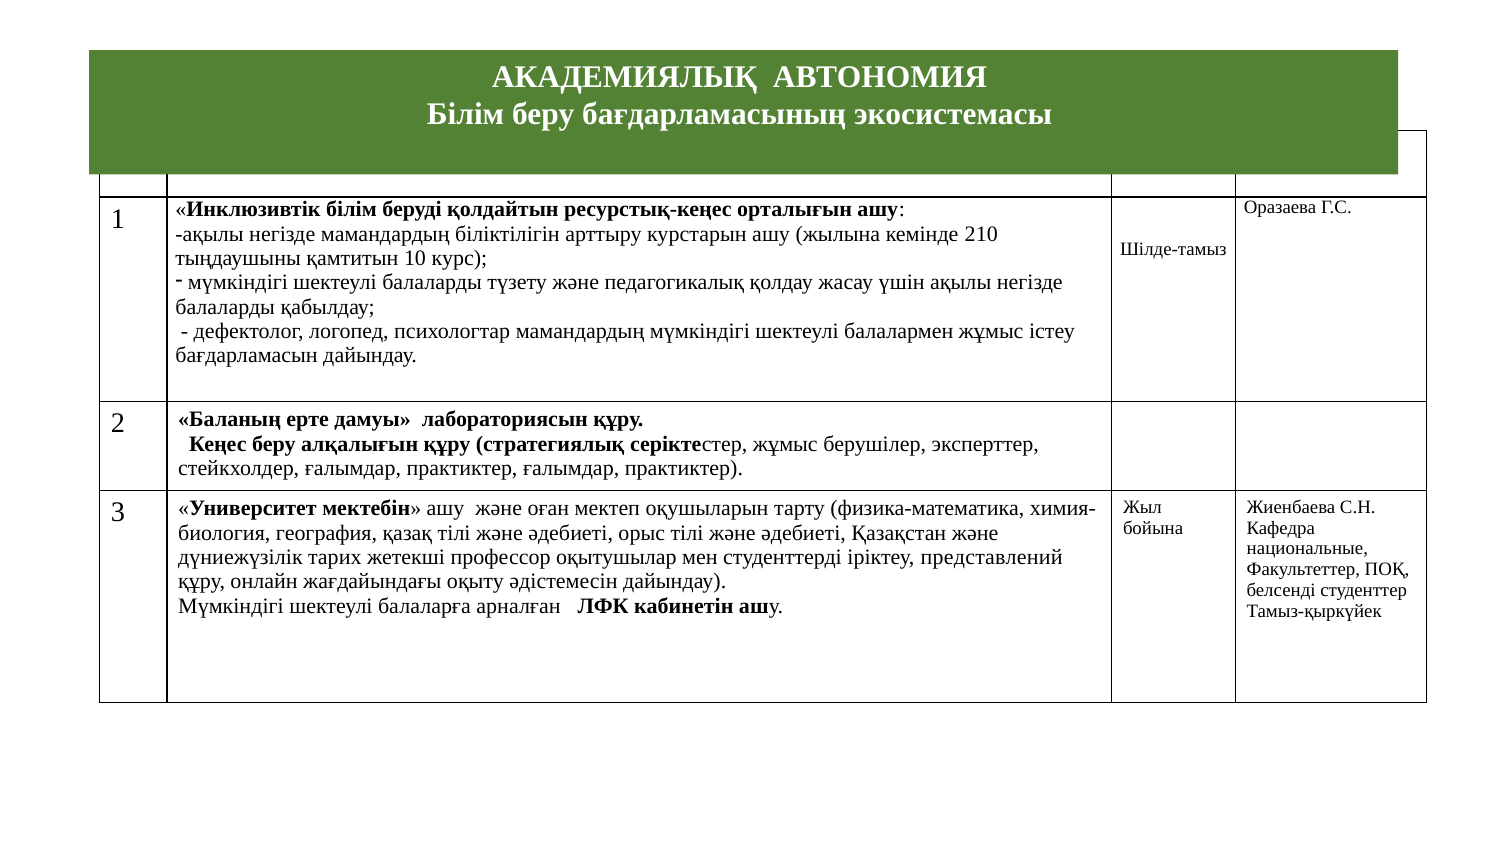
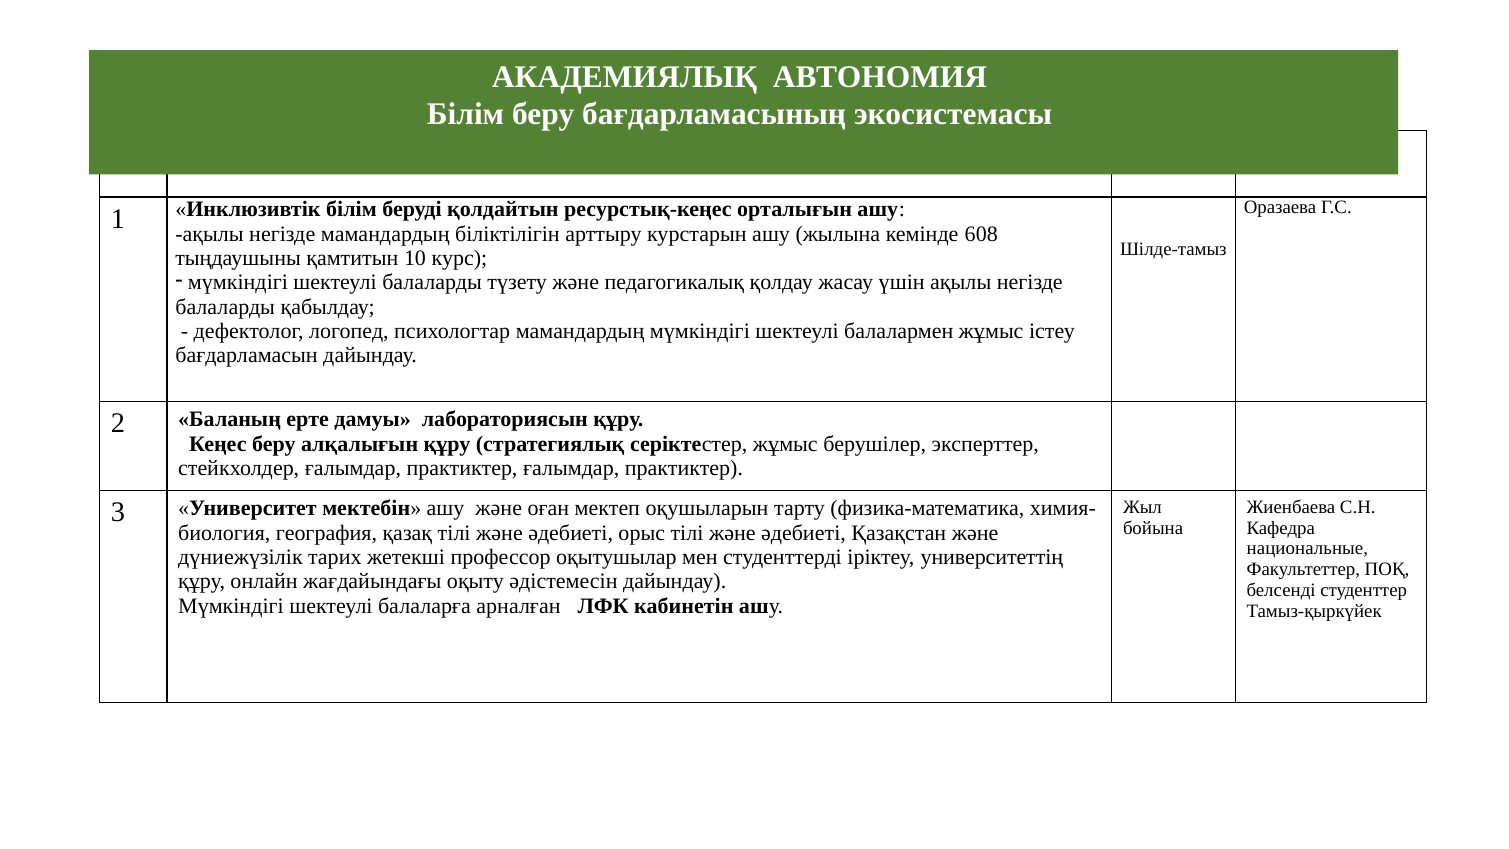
210: 210 -> 608
представлений: представлений -> университеттің
